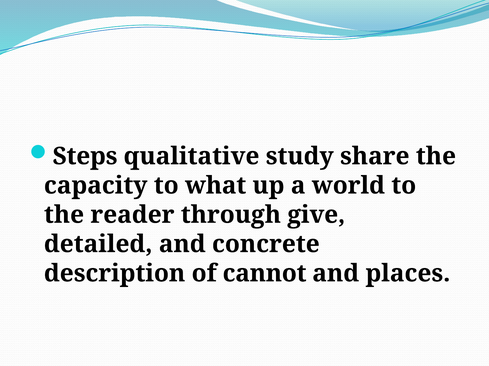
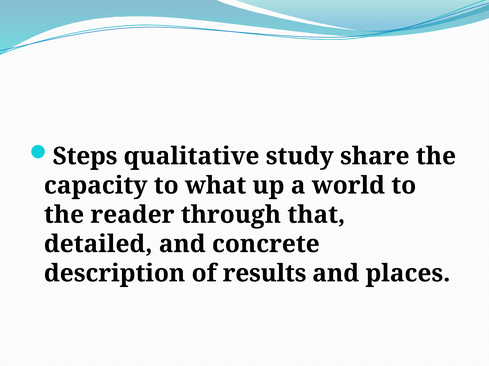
give: give -> that
cannot: cannot -> results
